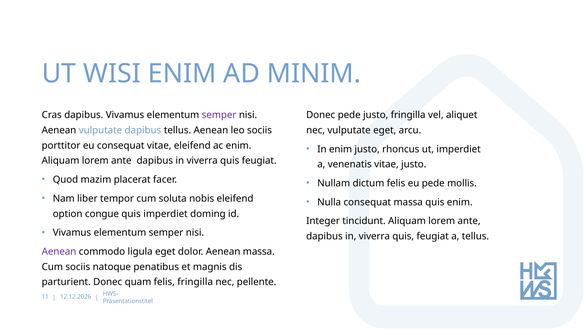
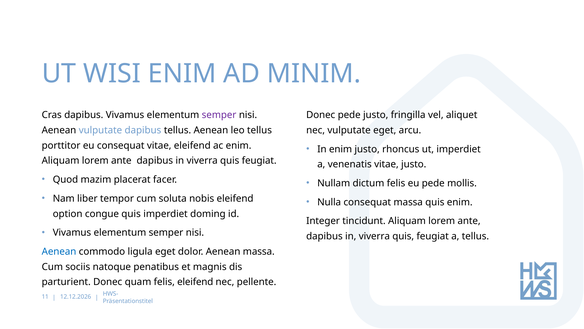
leo sociis: sociis -> tellus
Aenean at (59, 251) colour: purple -> blue
felis fringilla: fringilla -> eleifend
